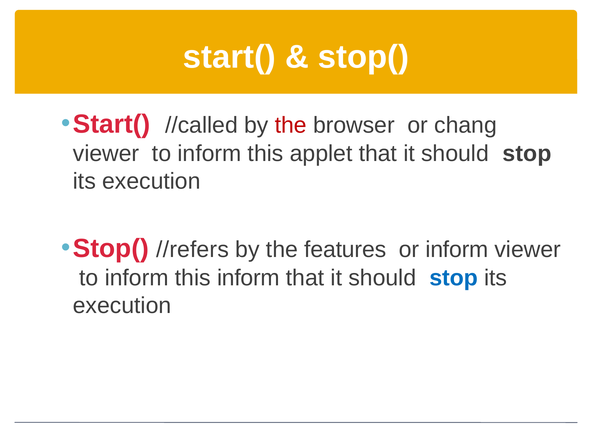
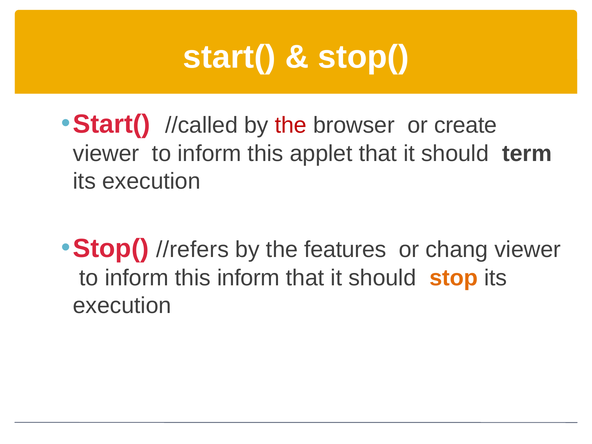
chang: chang -> create
stop at (527, 154): stop -> term
or inform: inform -> chang
stop at (454, 278) colour: blue -> orange
